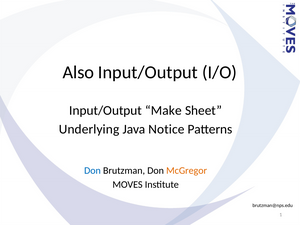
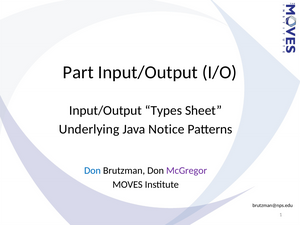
Also: Also -> Part
Make: Make -> Types
McGregor colour: orange -> purple
